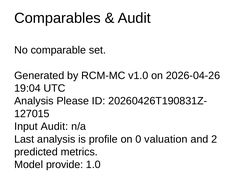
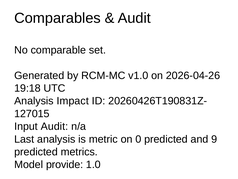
19:04: 19:04 -> 19:18
Please: Please -> Impact
profile: profile -> metric
0 valuation: valuation -> predicted
2: 2 -> 9
